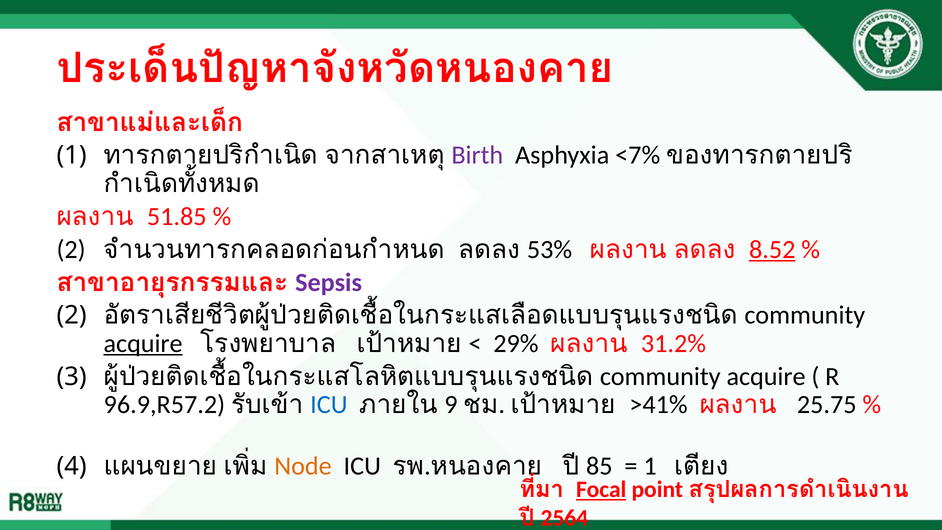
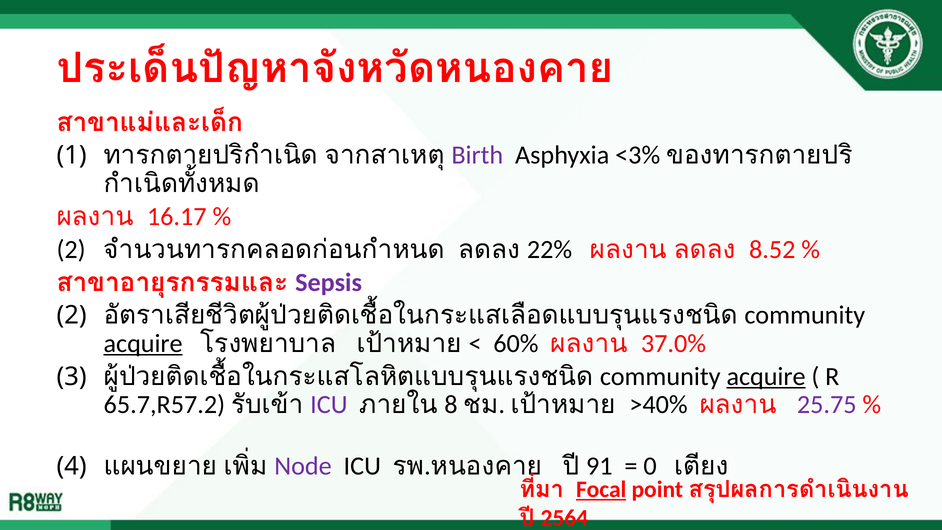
<7%: <7% -> <3%
51.85: 51.85 -> 16.17
53%: 53% -> 22%
8.52 underline: present -> none
29%: 29% -> 60%
31.2%: 31.2% -> 37.0%
acquire at (766, 376) underline: none -> present
96.9,R57.2: 96.9,R57.2 -> 65.7,R57.2
ICU at (329, 405) colour: blue -> purple
9: 9 -> 8
>41%: >41% -> >40%
25.75 colour: black -> purple
Node colour: orange -> purple
85: 85 -> 91
1 at (650, 466): 1 -> 0
